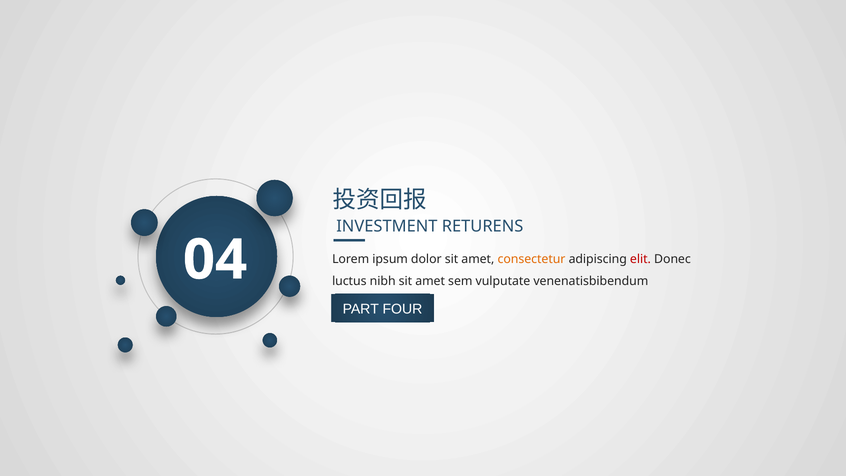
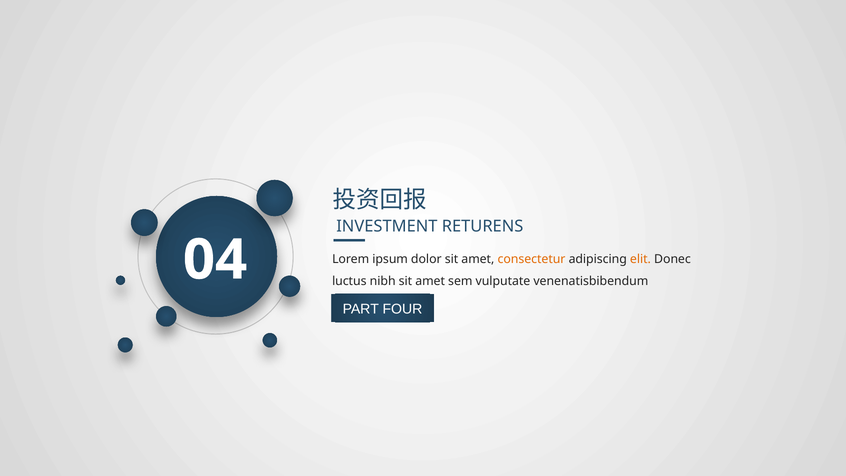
elit colour: red -> orange
